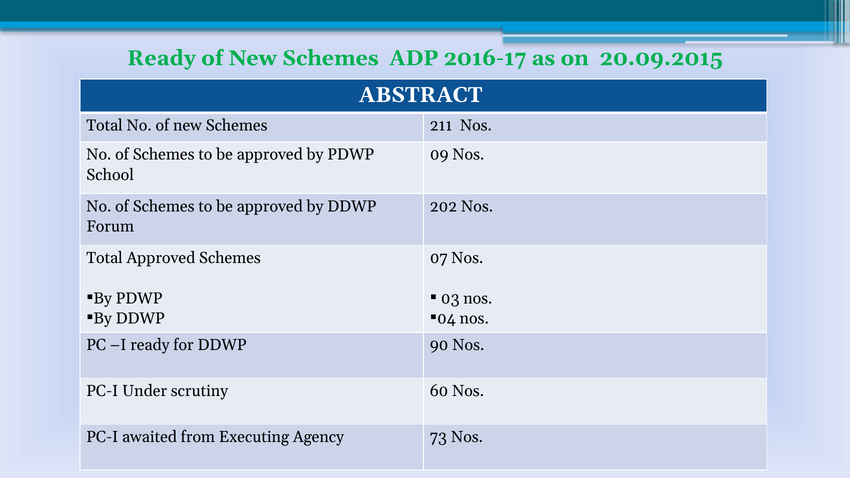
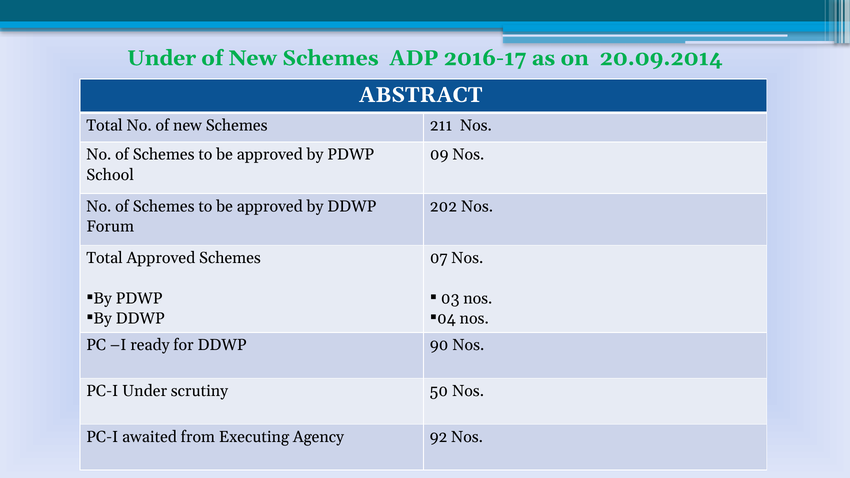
Ready at (162, 58): Ready -> Under
20.09.2015: 20.09.2015 -> 20.09.2014
60: 60 -> 50
73: 73 -> 92
